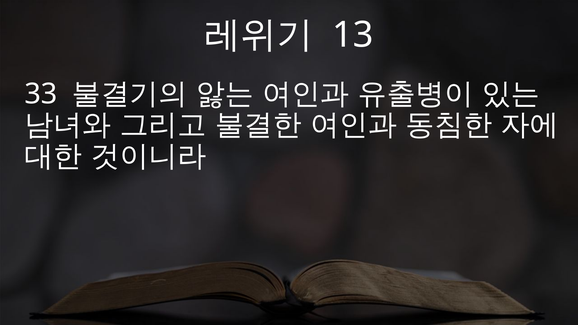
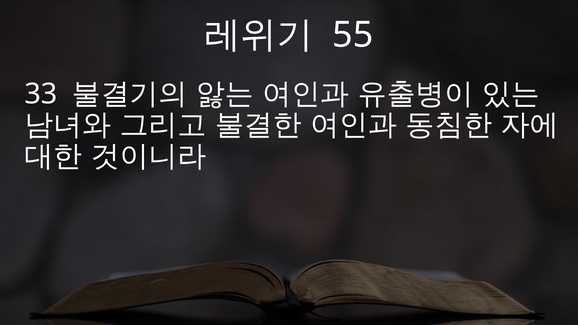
13: 13 -> 55
